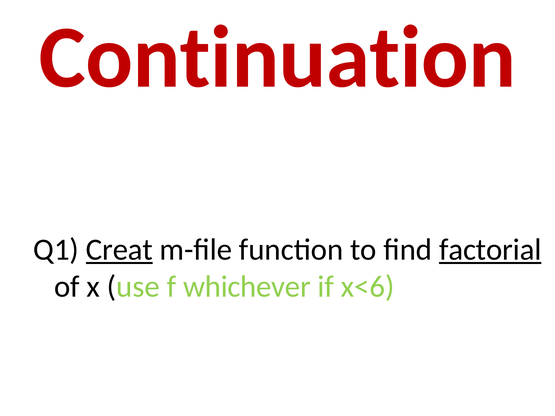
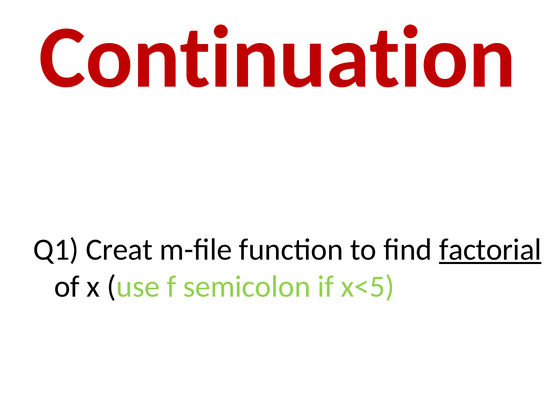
Creat underline: present -> none
whichever: whichever -> semicolon
x<6: x<6 -> x<5
